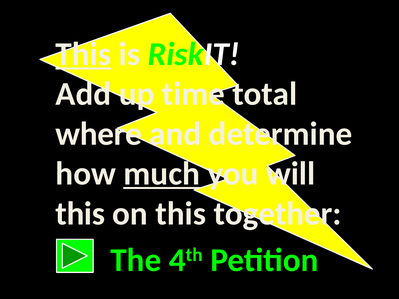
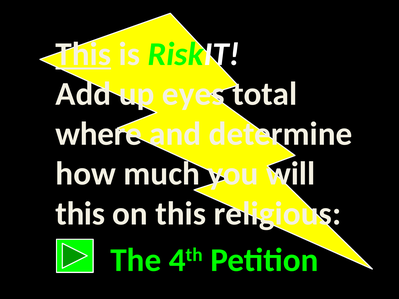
time: time -> eyes
much underline: present -> none
together: together -> religious
